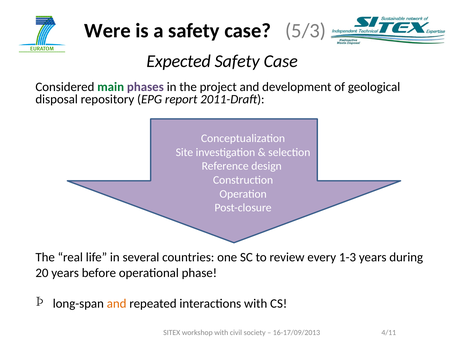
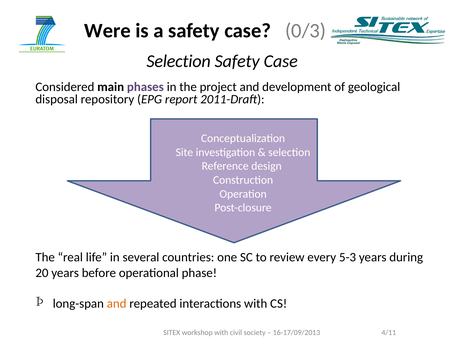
5/3: 5/3 -> 0/3
Expected at (179, 61): Expected -> Selection
main colour: green -> black
1-3: 1-3 -> 5-3
